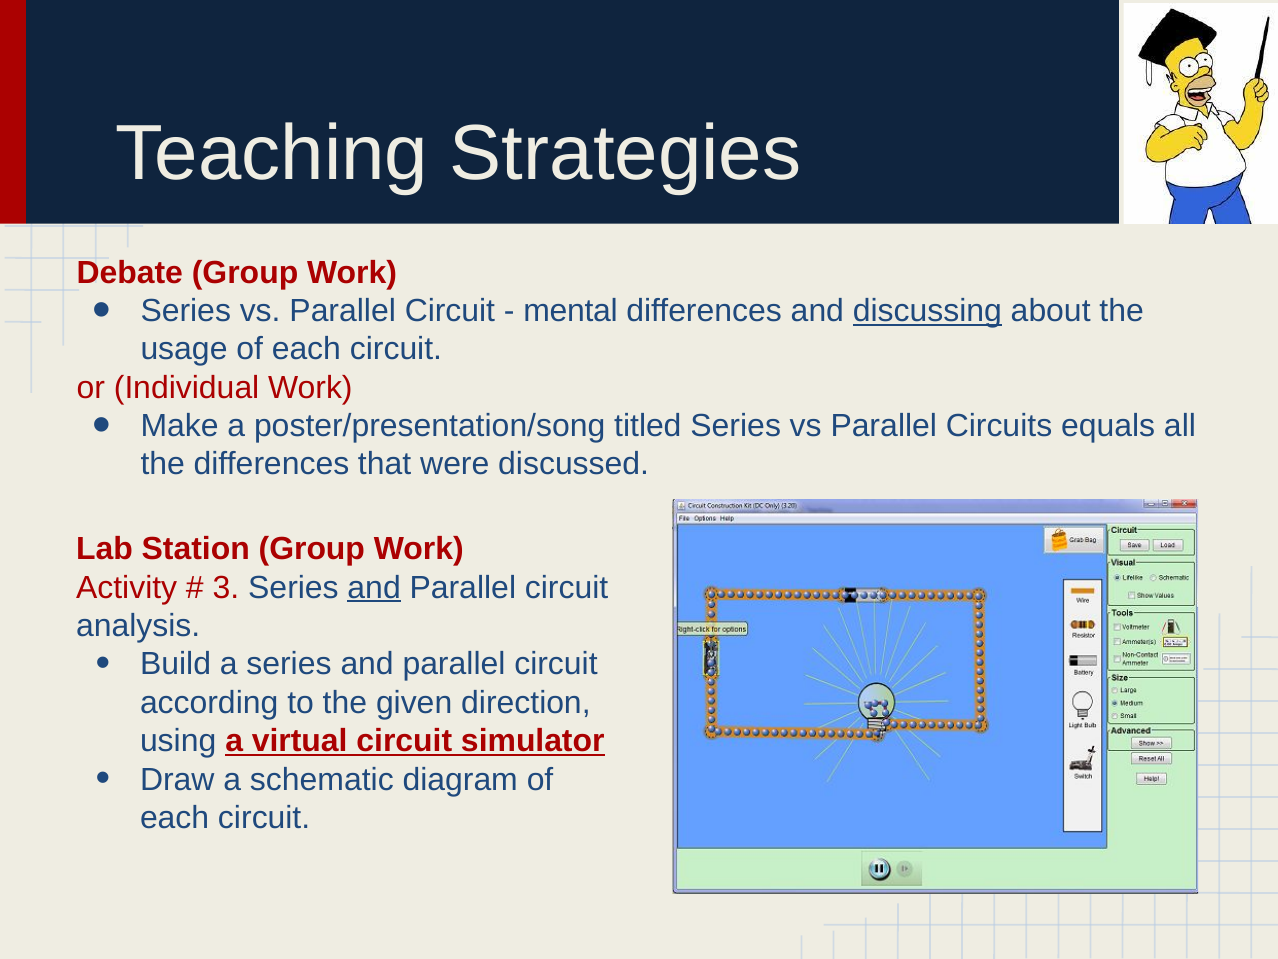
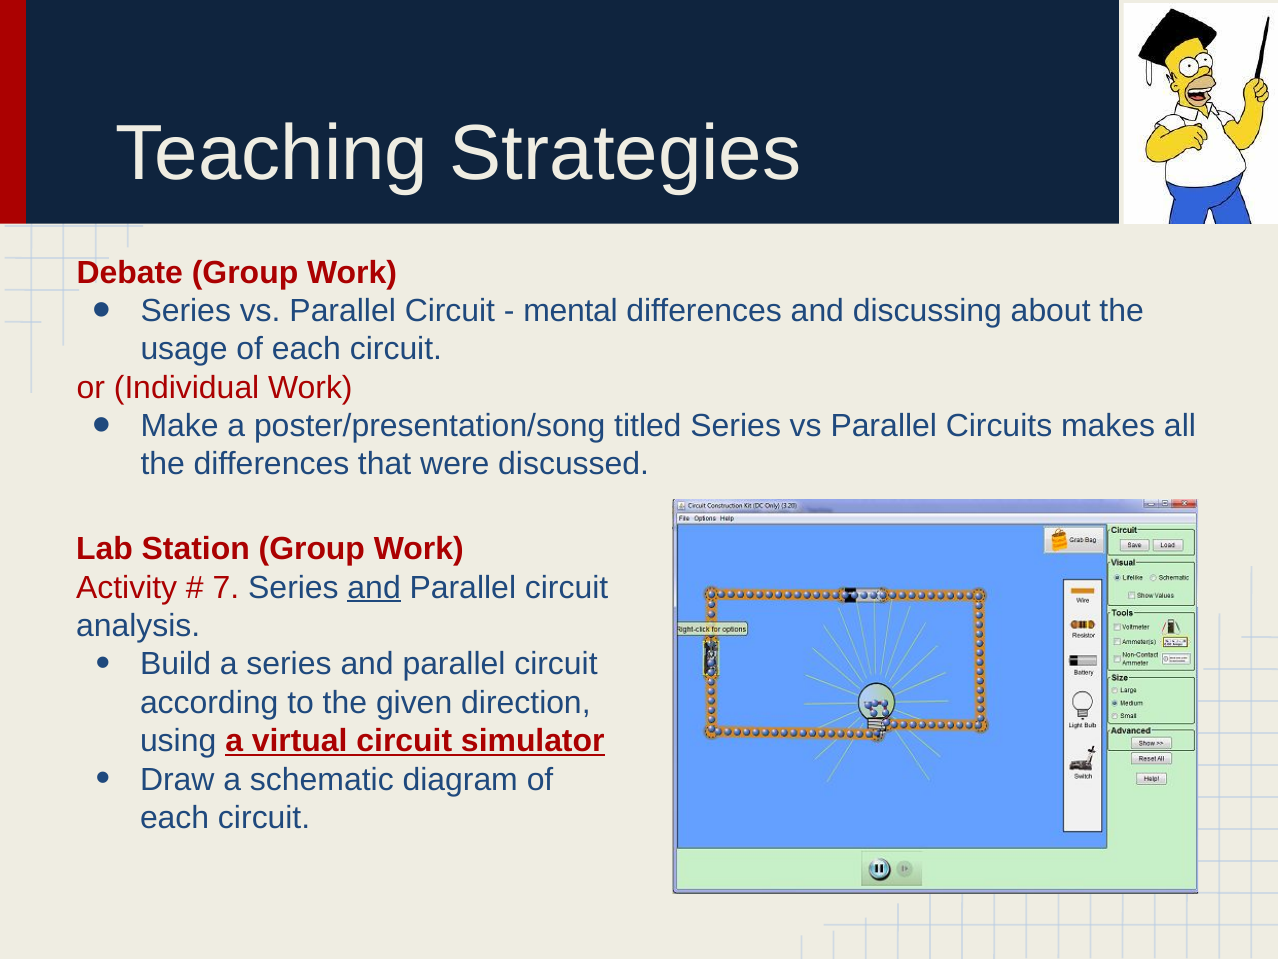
discussing underline: present -> none
equals: equals -> makes
3: 3 -> 7
